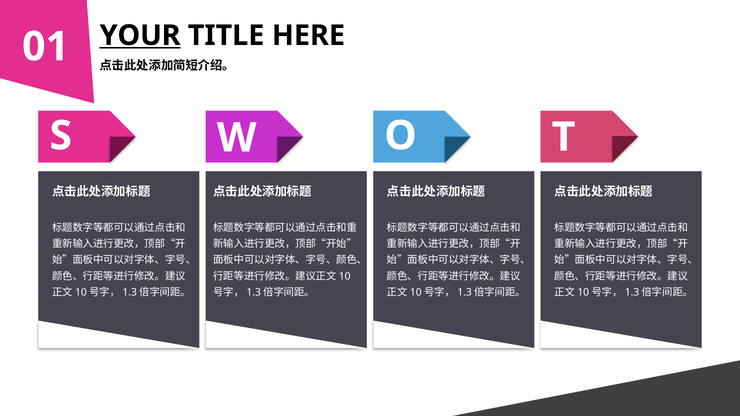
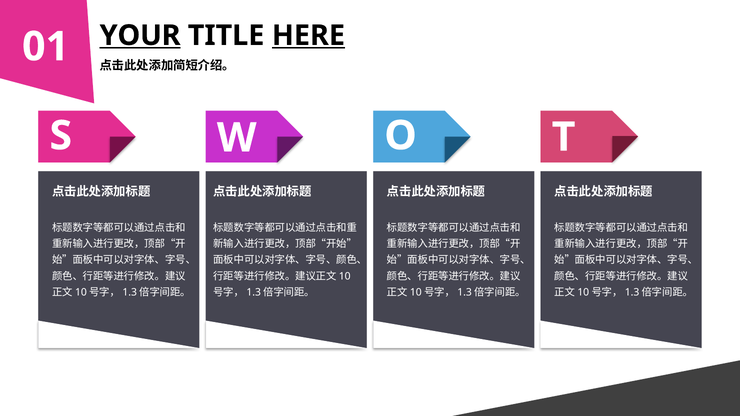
HERE underline: none -> present
